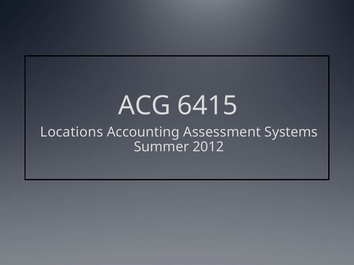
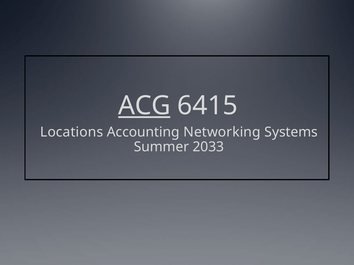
ACG underline: none -> present
Assessment: Assessment -> Networking
2012: 2012 -> 2033
